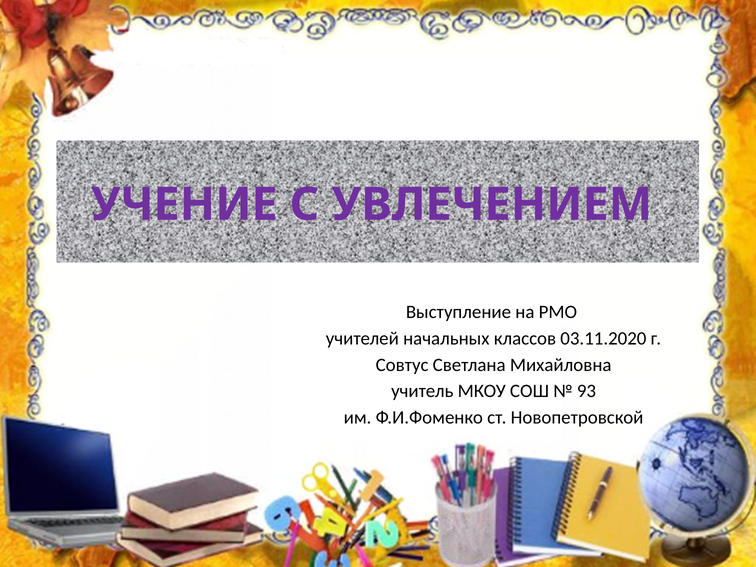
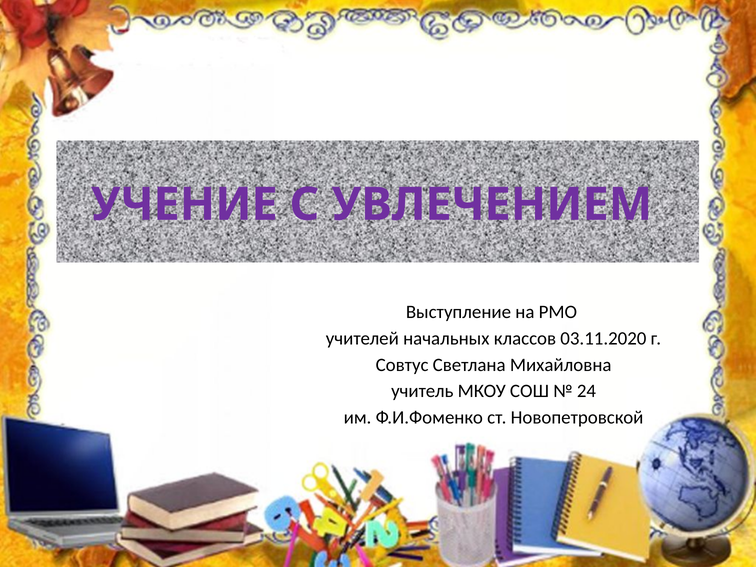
93: 93 -> 24
